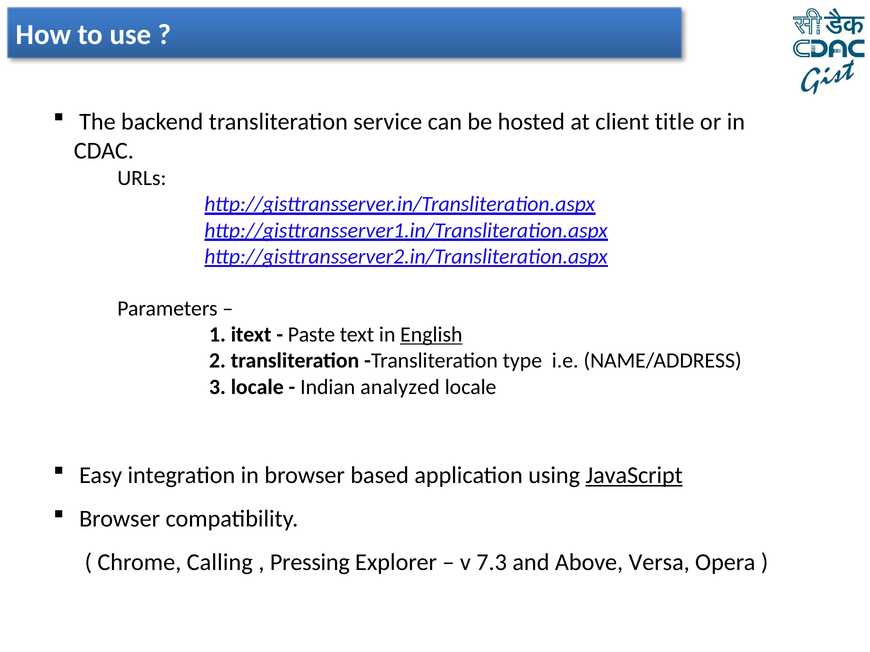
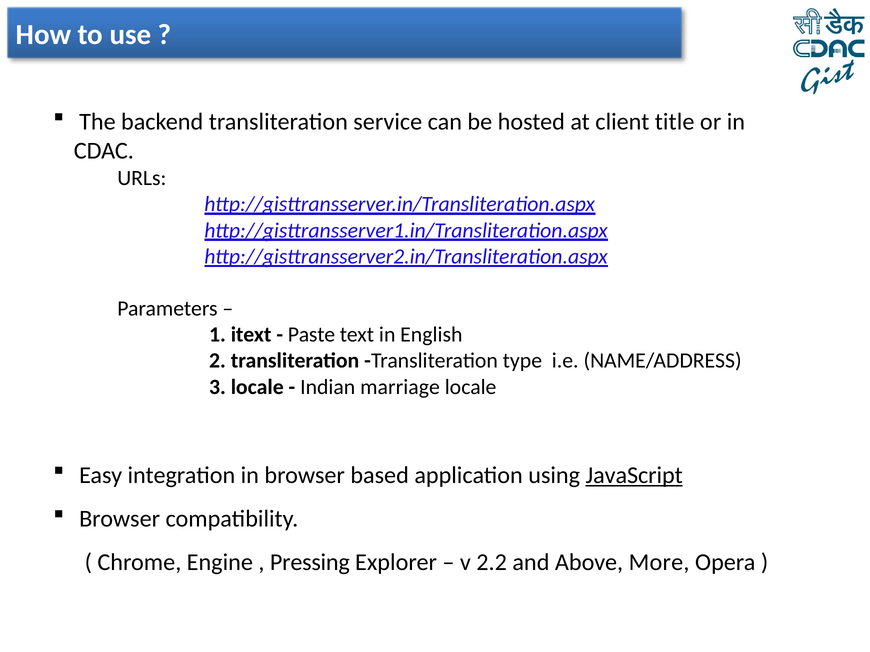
English underline: present -> none
analyzed: analyzed -> marriage
Calling: Calling -> Engine
7.3: 7.3 -> 2.2
Versa: Versa -> More
